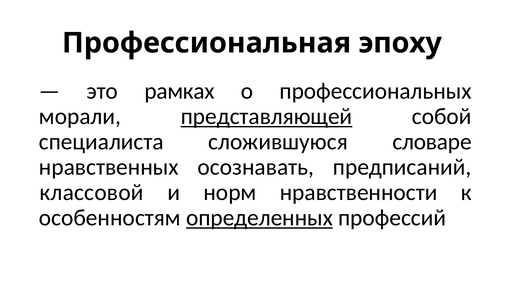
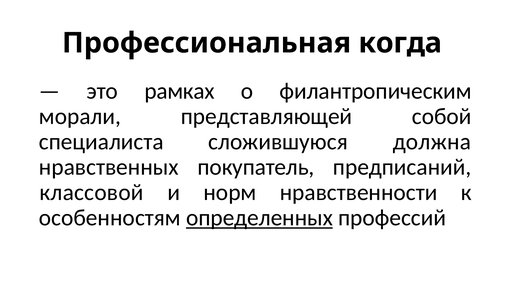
эпоху: эпоху -> когда
профессиональных: профессиональных -> филантропическим
представляющей underline: present -> none
словаре: словаре -> должна
осознавать: осознавать -> покупатель
